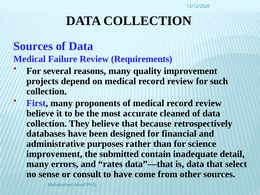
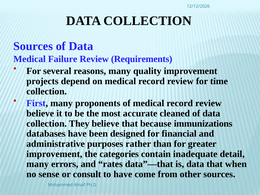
such: such -> time
retrospectively: retrospectively -> immunizations
science: science -> greater
submitted: submitted -> categories
select: select -> when
